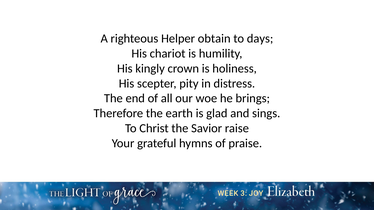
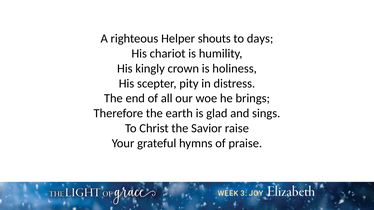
obtain: obtain -> shouts
